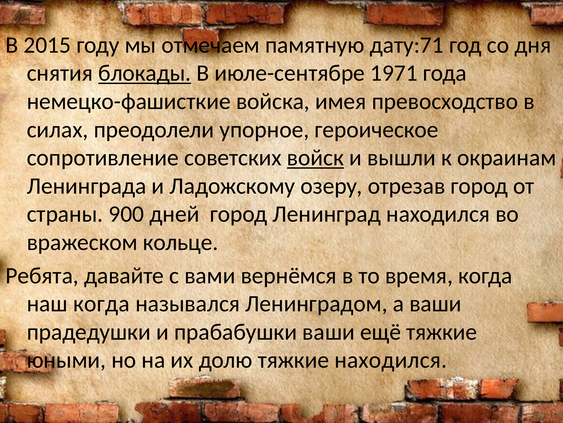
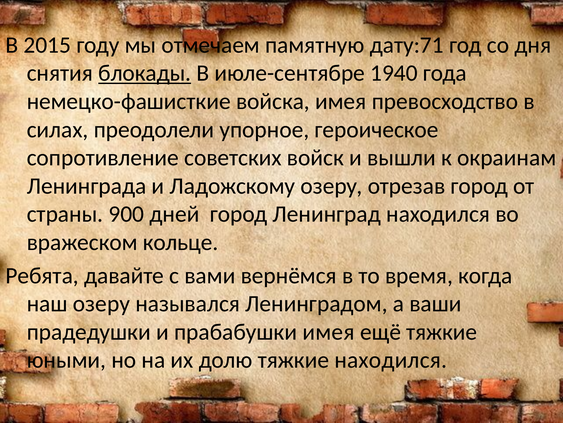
1971: 1971 -> 1940
войск underline: present -> none
наш когда: когда -> озеру
прабабушки ваши: ваши -> имея
